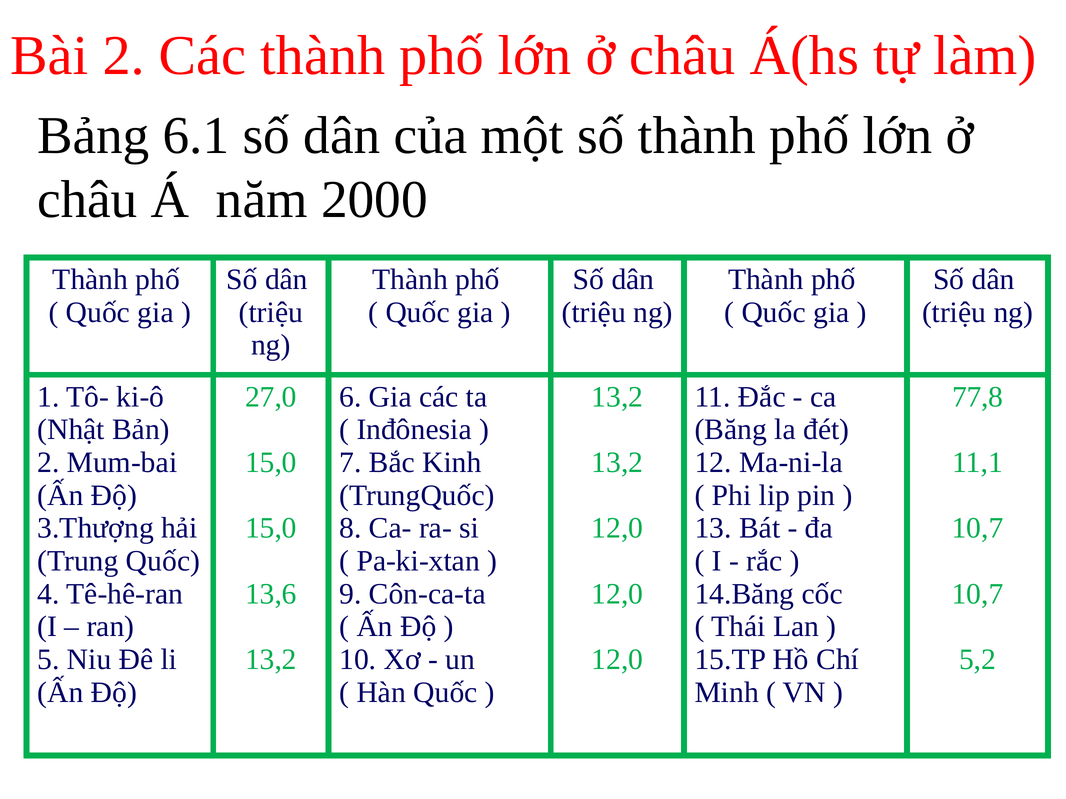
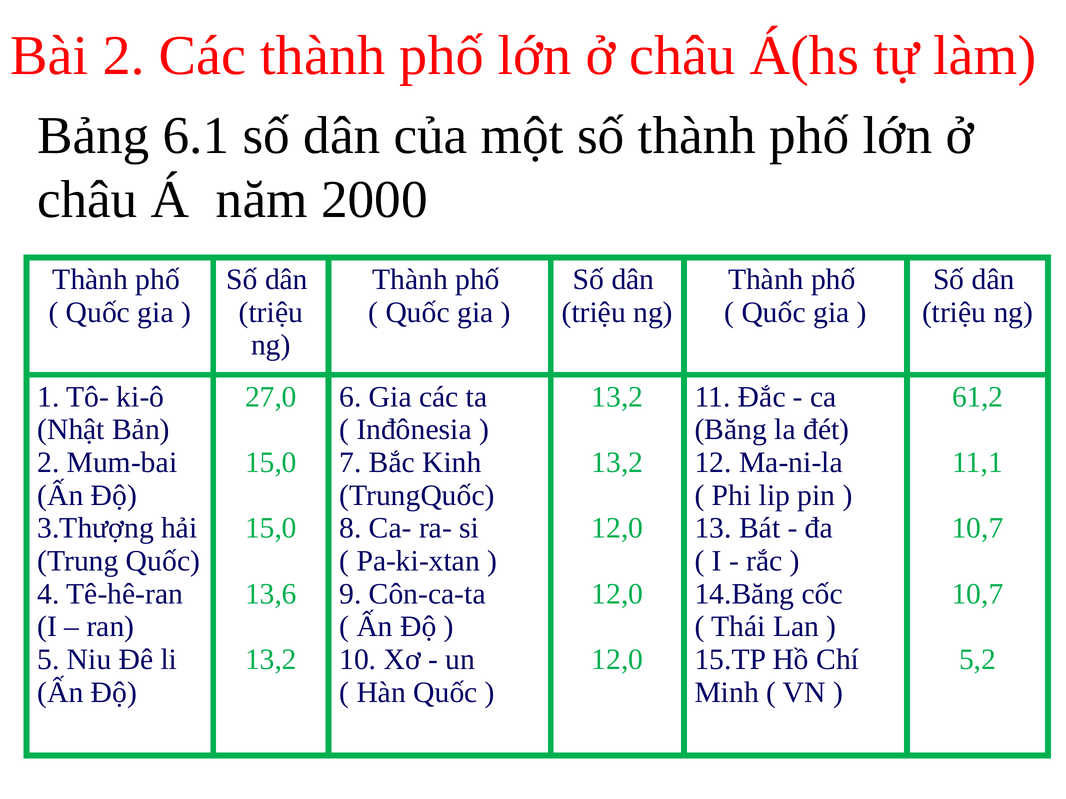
77,8: 77,8 -> 61,2
